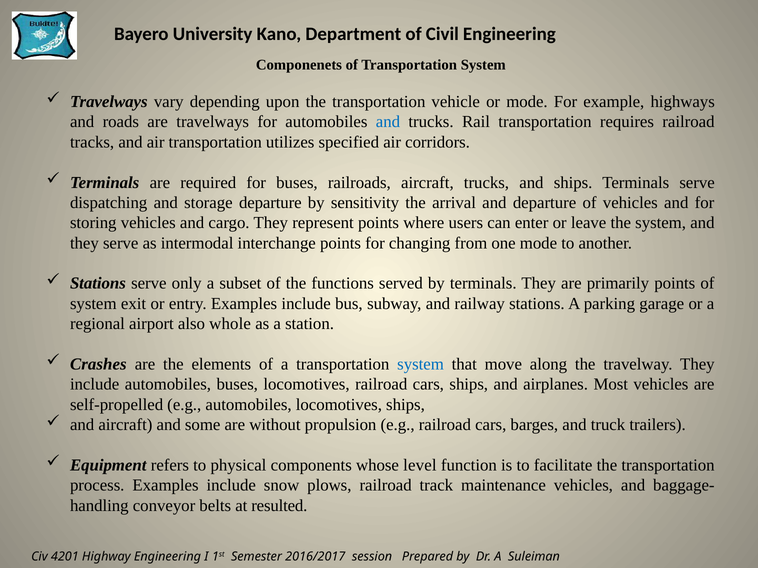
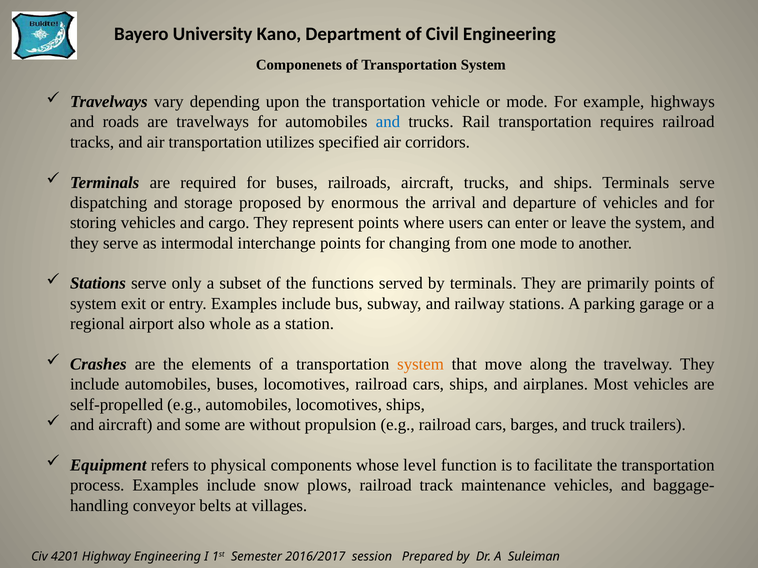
storage departure: departure -> proposed
sensitivity: sensitivity -> enormous
system at (421, 364) colour: blue -> orange
resulted: resulted -> villages
